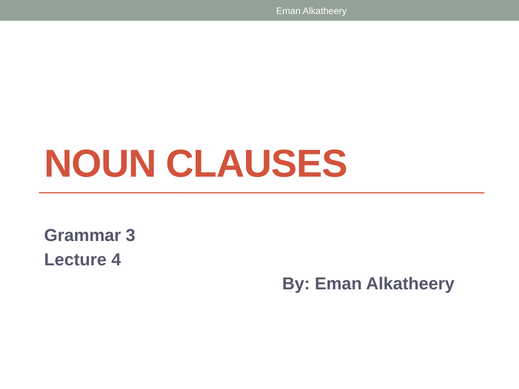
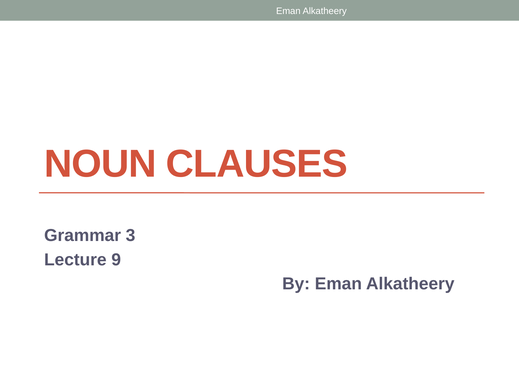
4: 4 -> 9
